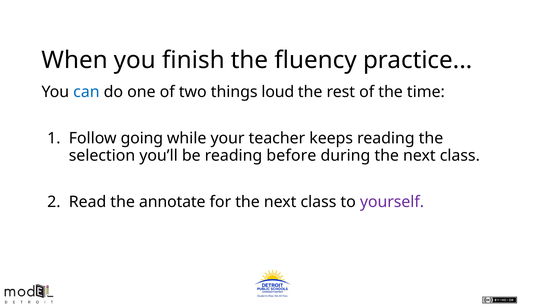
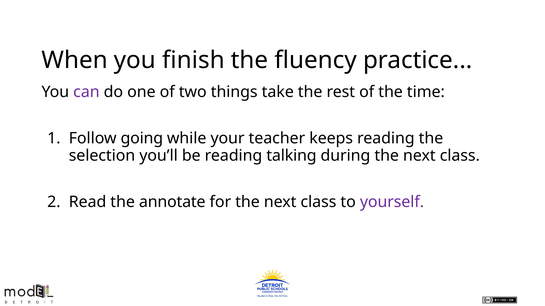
can colour: blue -> purple
loud: loud -> take
before: before -> talking
